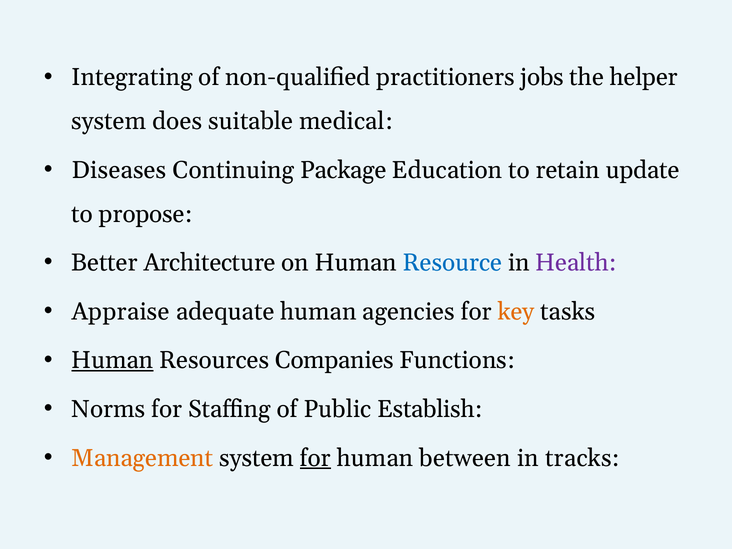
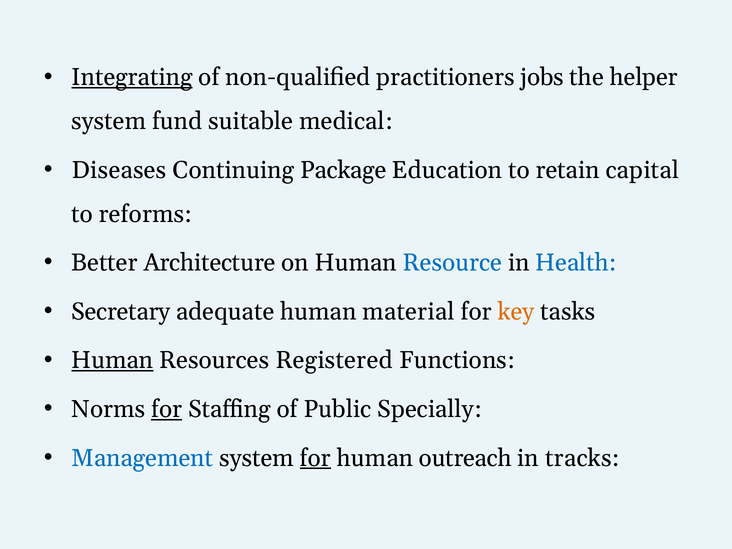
Integrating underline: none -> present
does: does -> fund
update: update -> capital
propose: propose -> reforms
Health colour: purple -> blue
Appraise: Appraise -> Secretary
agencies: agencies -> material
Companies: Companies -> Registered
for at (167, 409) underline: none -> present
Establish: Establish -> Specially
Management colour: orange -> blue
between: between -> outreach
